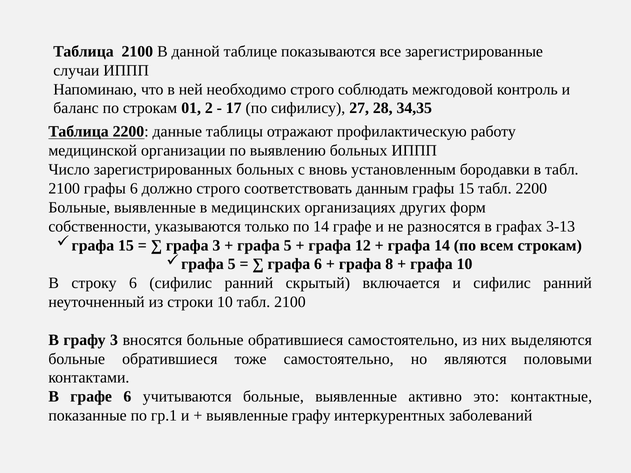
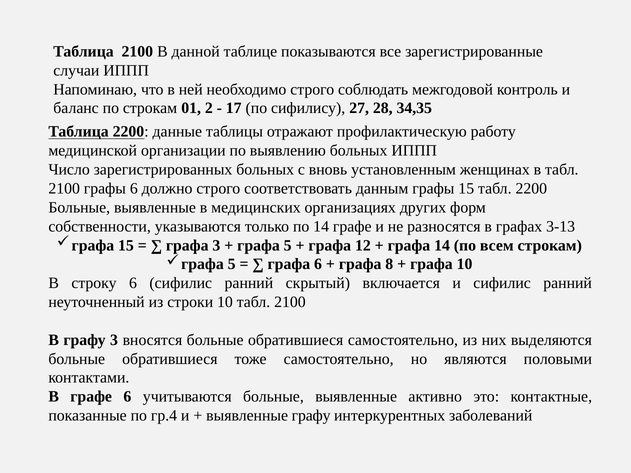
бородавки: бородавки -> женщинах
гр.1: гр.1 -> гр.4
